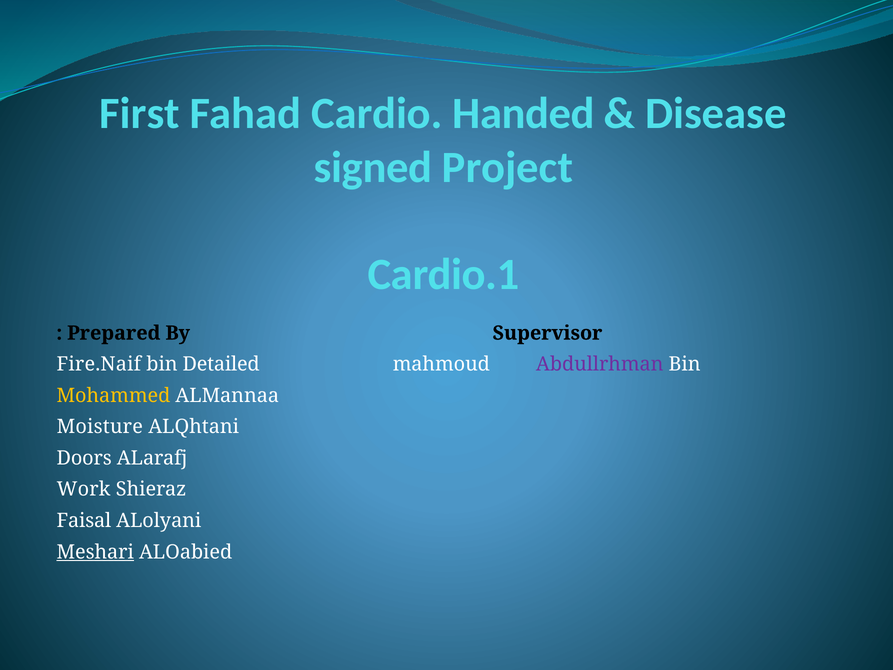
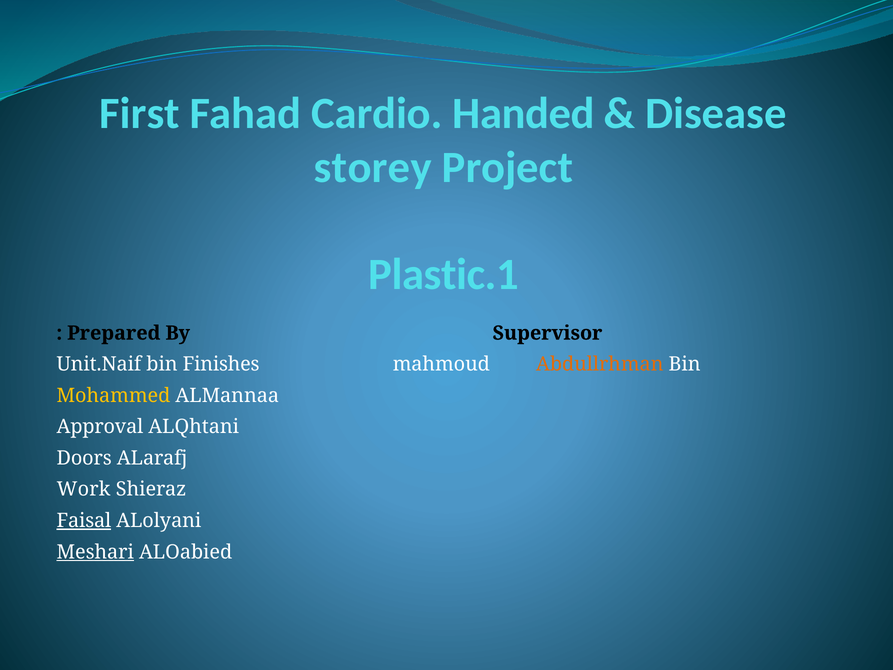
signed: signed -> storey
Cardio.1: Cardio.1 -> Plastic.1
Fire.Naif: Fire.Naif -> Unit.Naif
Detailed: Detailed -> Finishes
Abdullrhman colour: purple -> orange
Moisture: Moisture -> Approval
Faisal underline: none -> present
